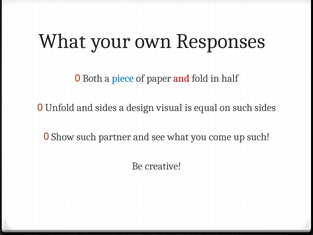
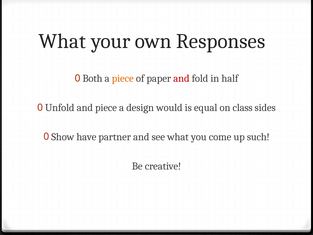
piece at (123, 78) colour: blue -> orange
and sides: sides -> piece
visual: visual -> would
on such: such -> class
Show such: such -> have
